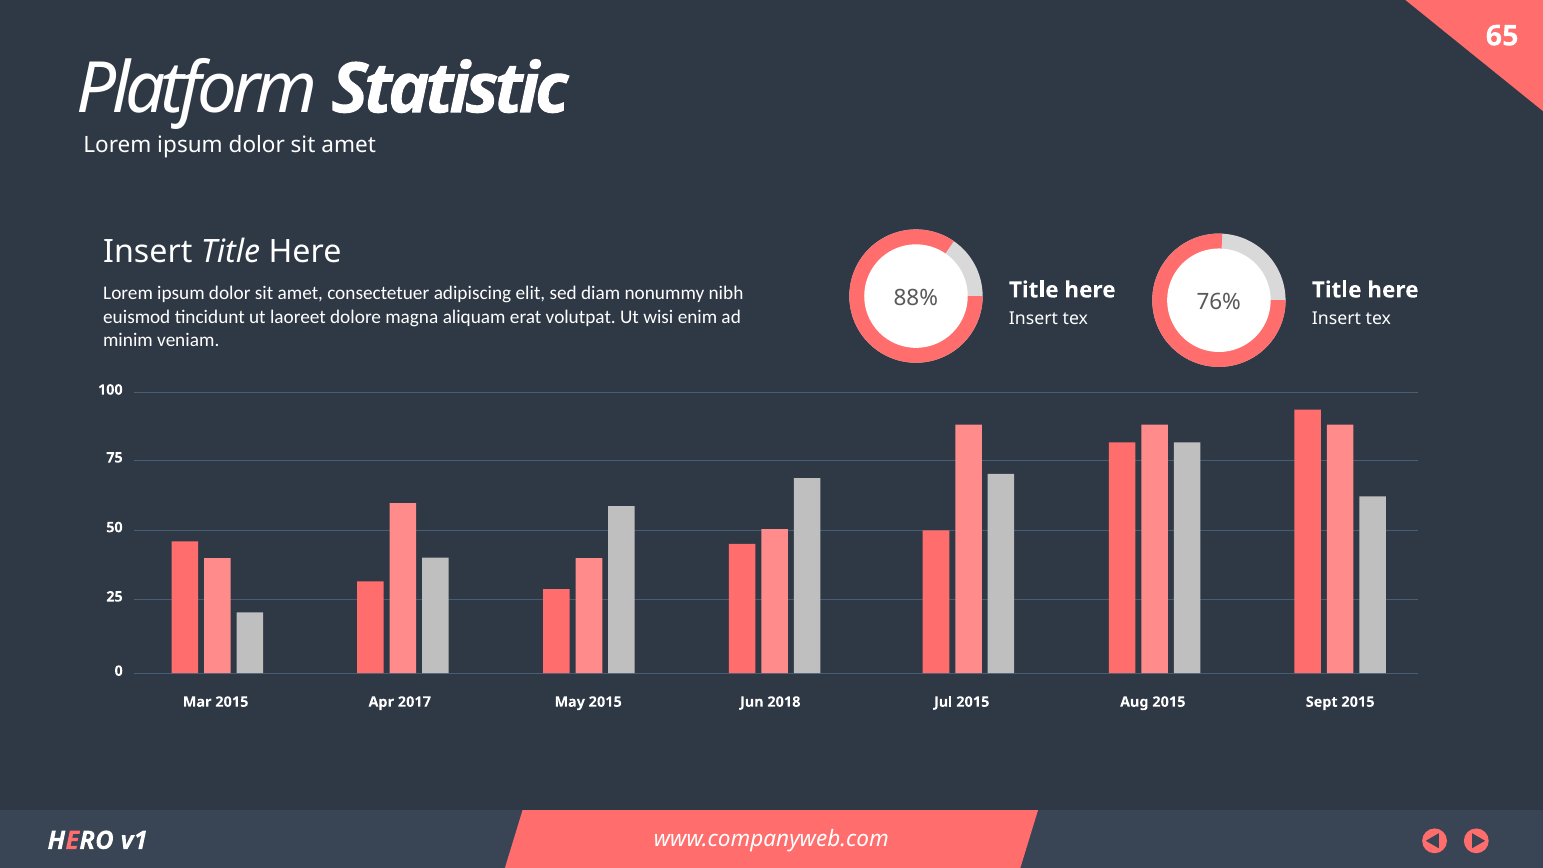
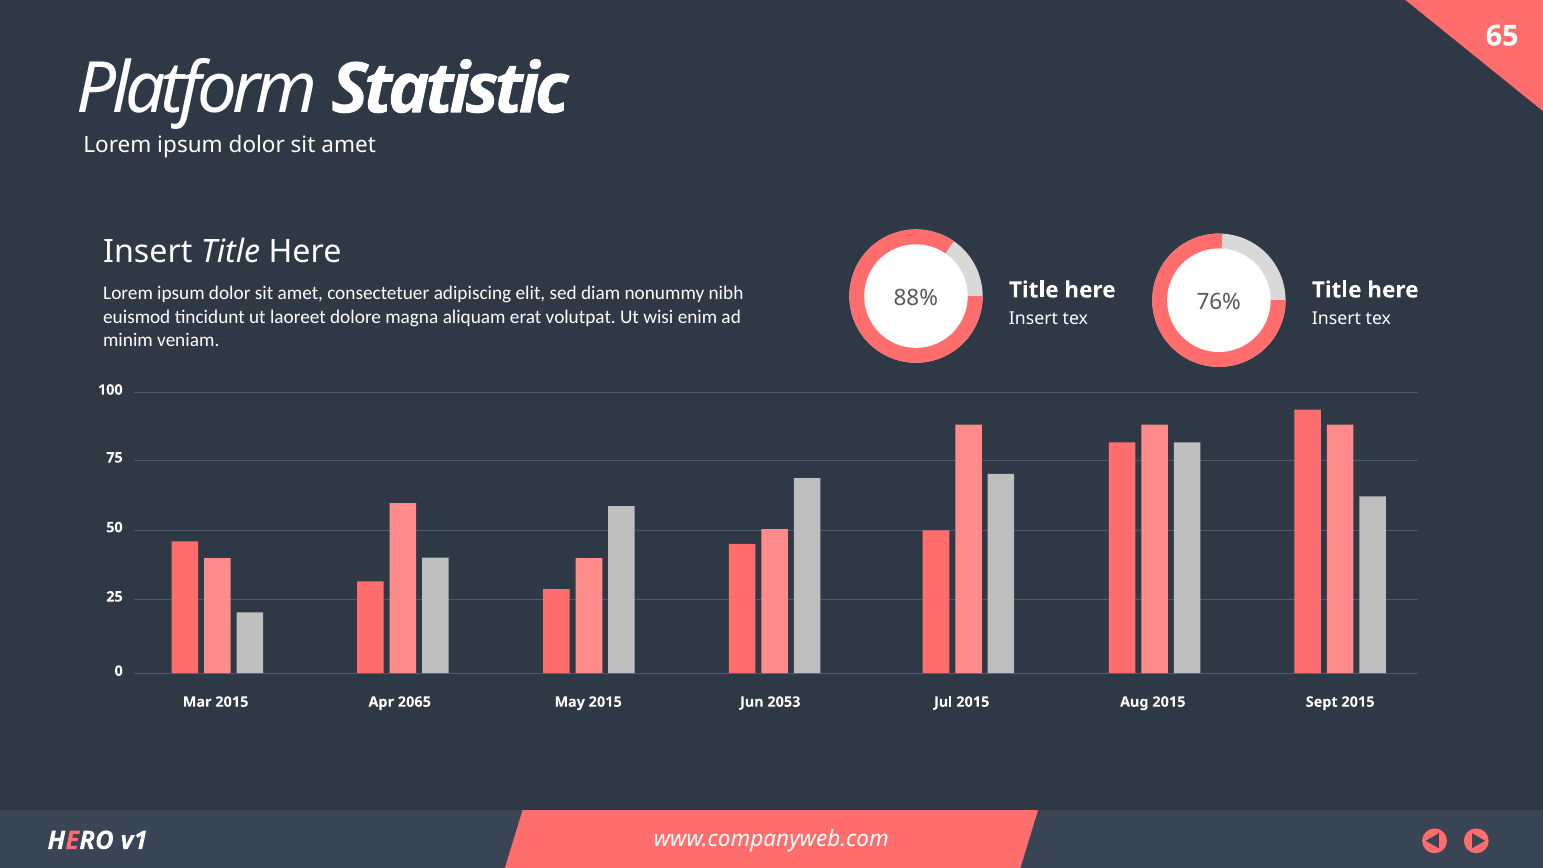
2017: 2017 -> 2065
2018: 2018 -> 2053
